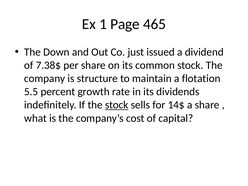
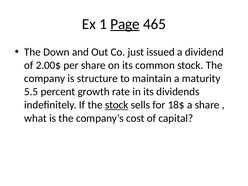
Page underline: none -> present
7.38$: 7.38$ -> 2.00$
flotation: flotation -> maturity
14$: 14$ -> 18$
